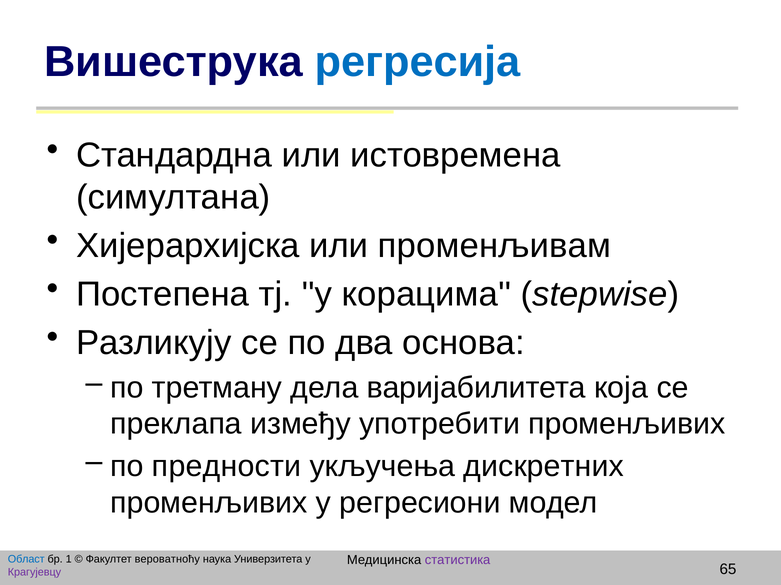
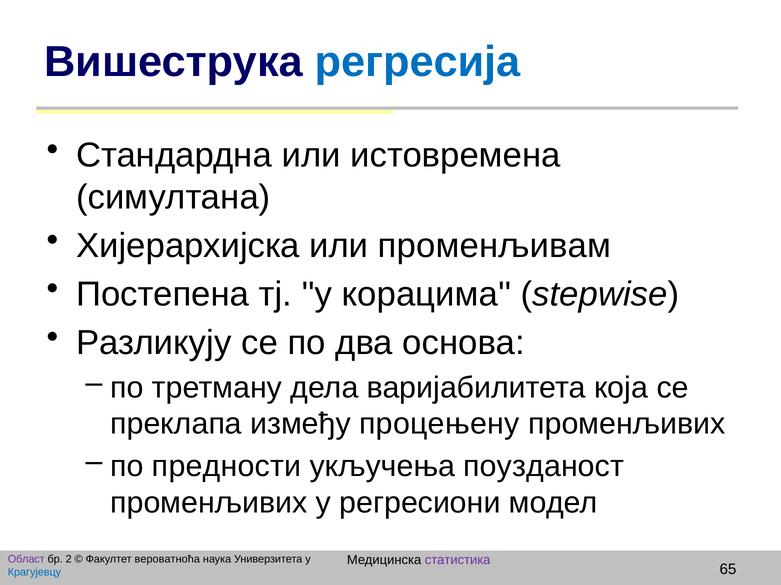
употребити: употребити -> процењену
дискретних: дискретних -> поузданост
Област colour: blue -> purple
1: 1 -> 2
вероватноћу: вероватноћу -> вероватноћа
Крагујевцу colour: purple -> blue
